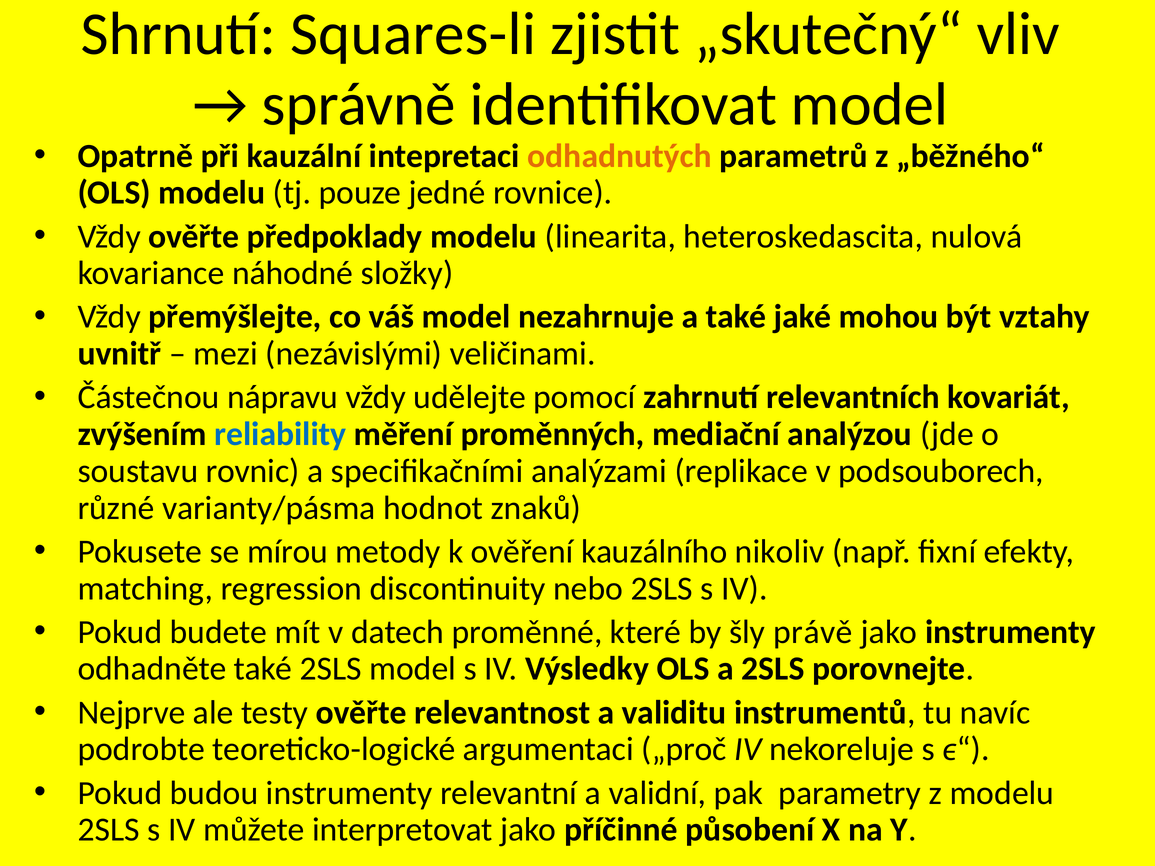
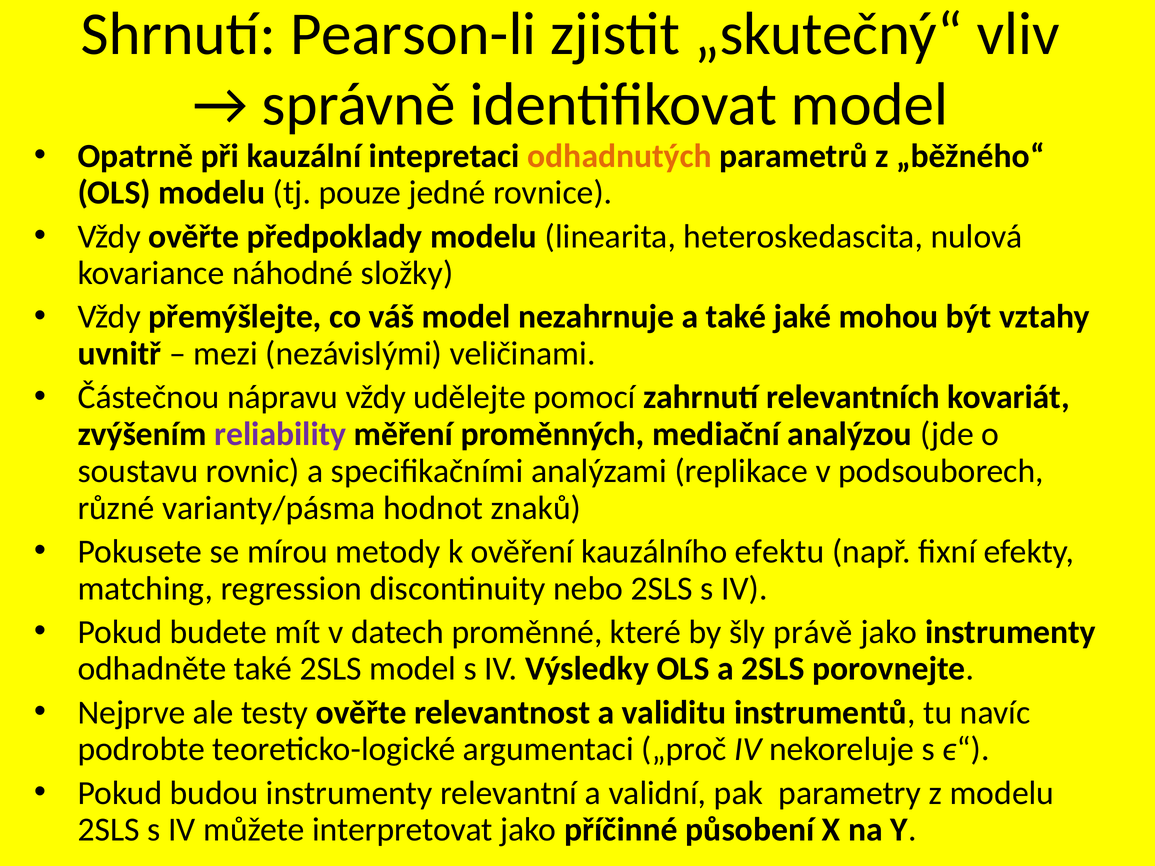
Squares-li: Squares-li -> Pearson-li
reliability colour: blue -> purple
nikoliv: nikoliv -> efektu
